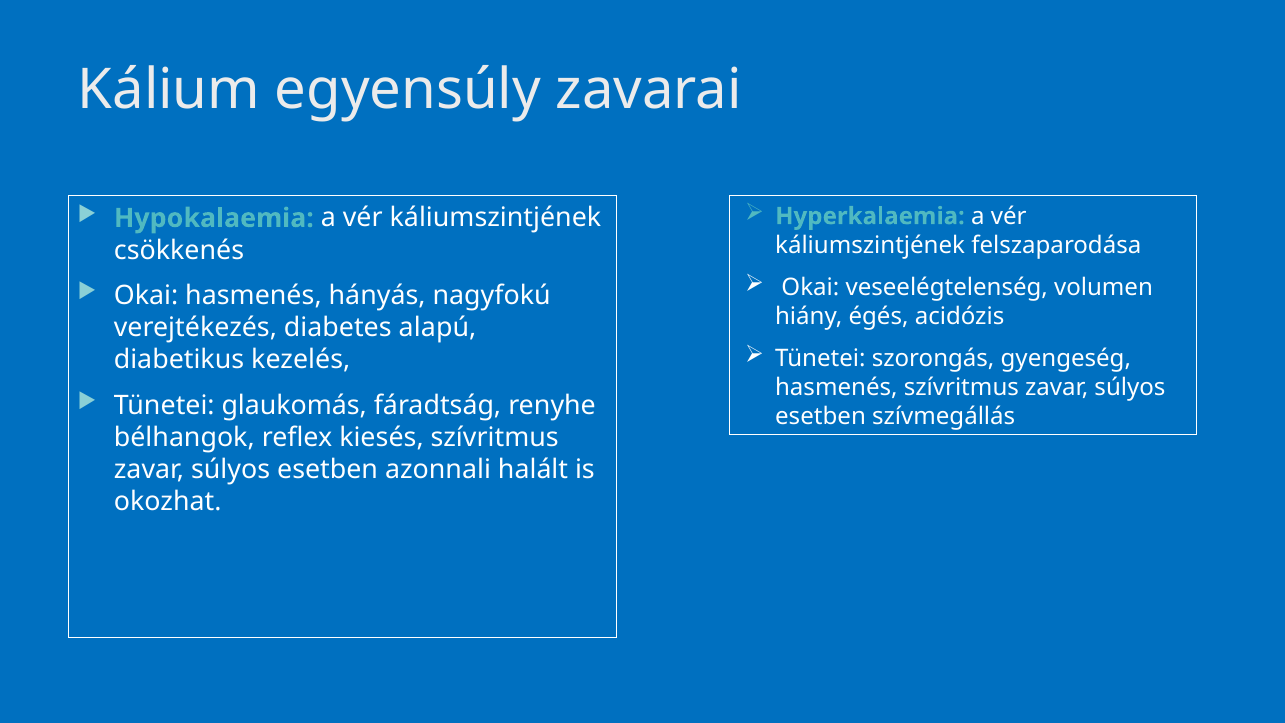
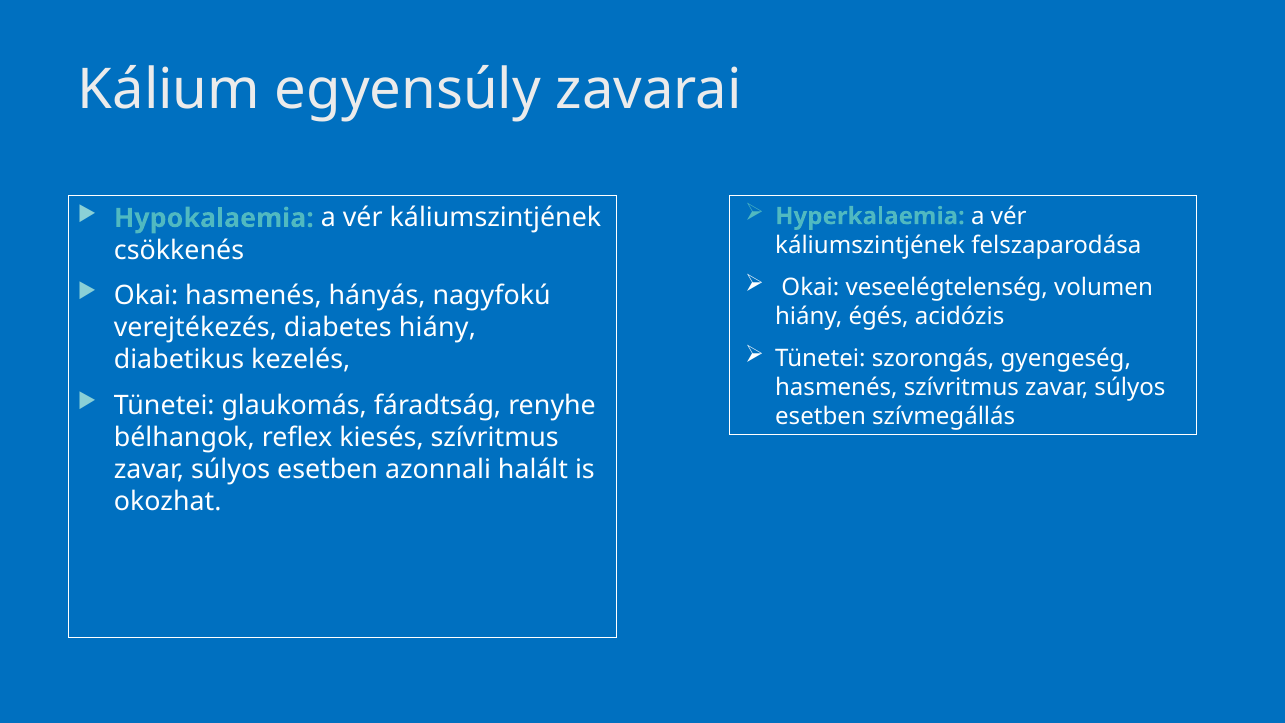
diabetes alapú: alapú -> hiány
